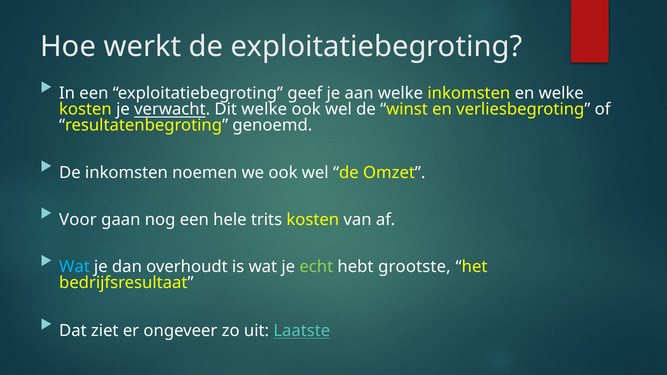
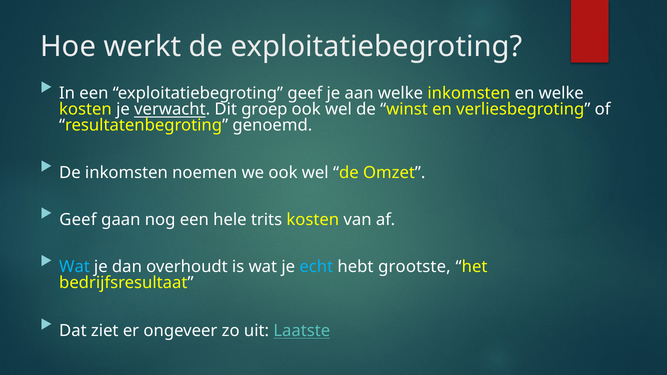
Dit welke: welke -> groep
Voor at (78, 220): Voor -> Geef
echt colour: light green -> light blue
